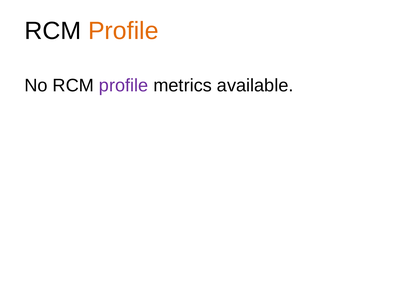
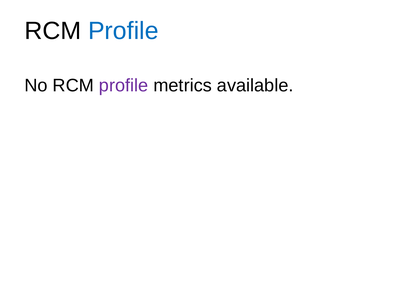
Profile at (123, 31) colour: orange -> blue
